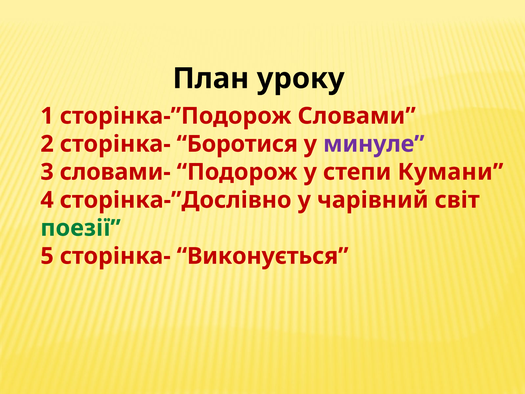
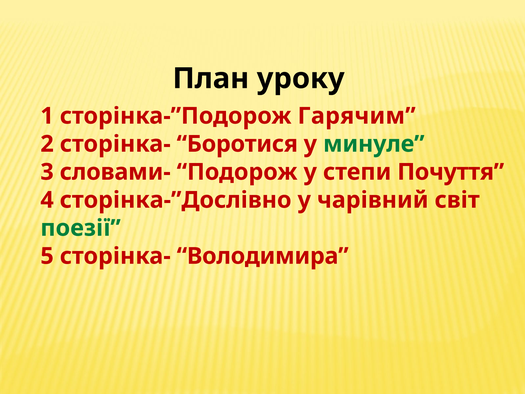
Словами: Словами -> Гарячим
минуле colour: purple -> green
Кумани: Кумани -> Почуття
Виконується: Виконується -> Володимира
